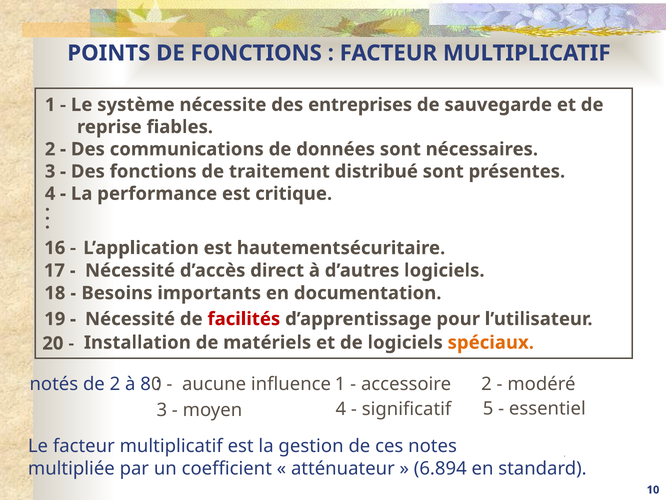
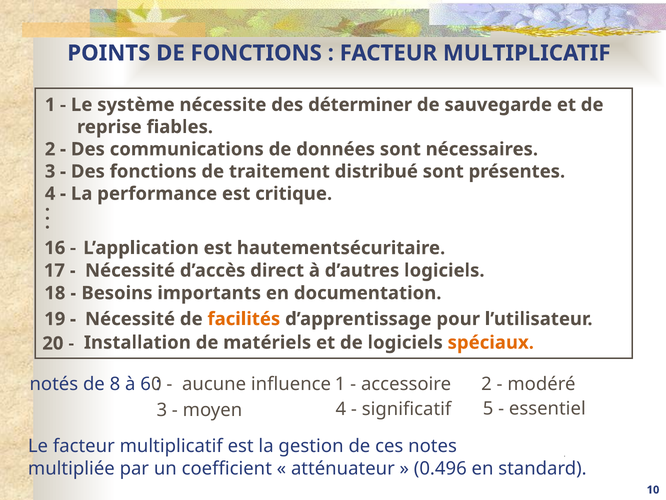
entreprises: entreprises -> déterminer
facilités colour: red -> orange
de 2: 2 -> 8
8: 8 -> 6
6.894: 6.894 -> 0.496
